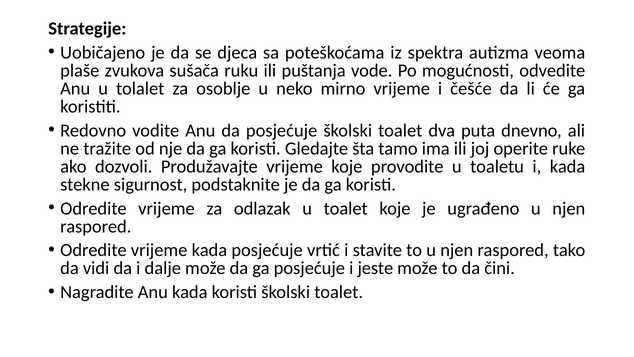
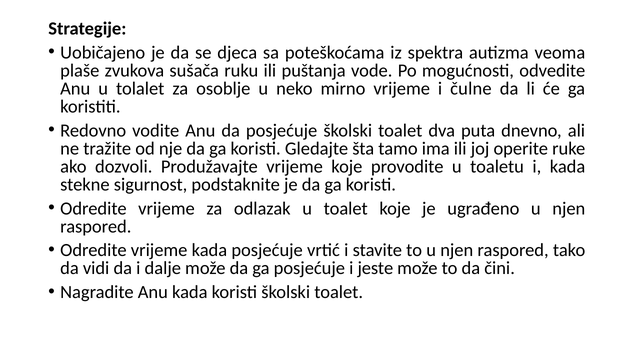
češće: češće -> čulne
